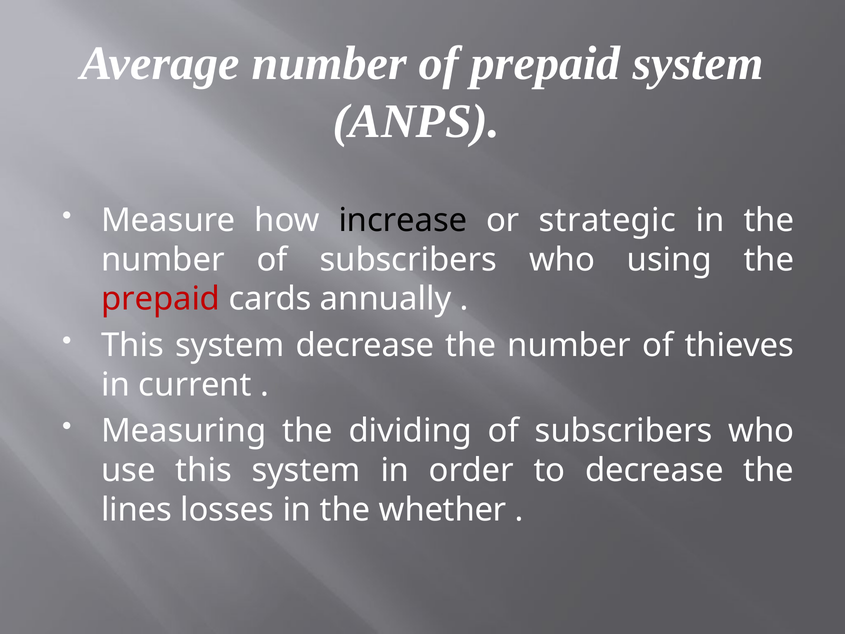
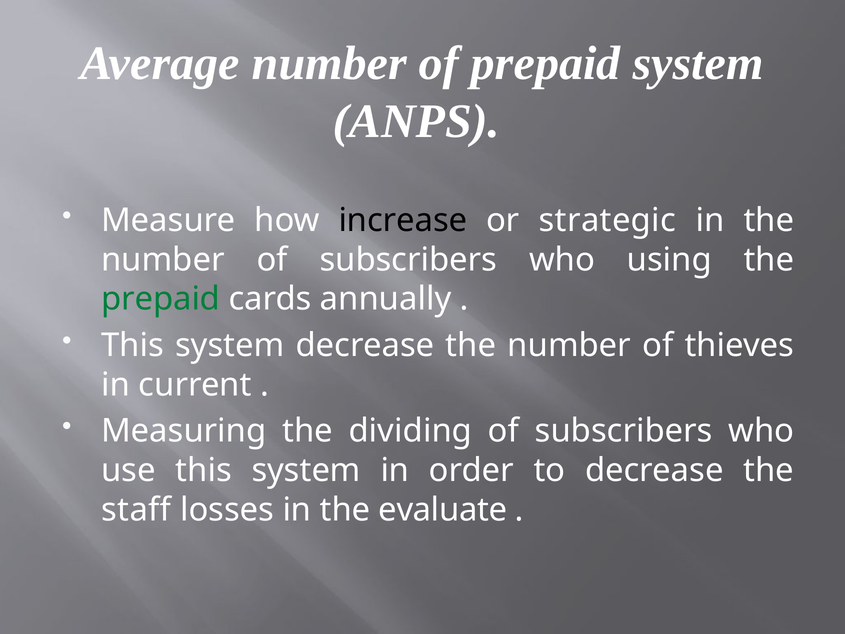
prepaid at (161, 299) colour: red -> green
lines: lines -> staff
whether: whether -> evaluate
